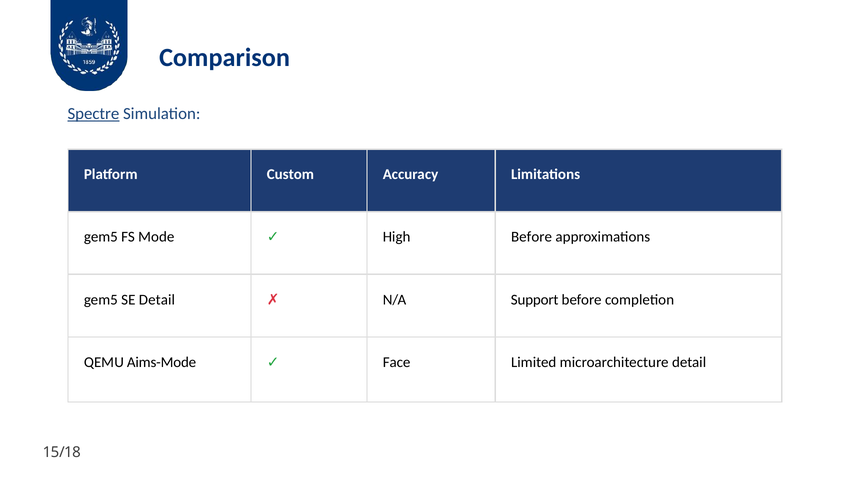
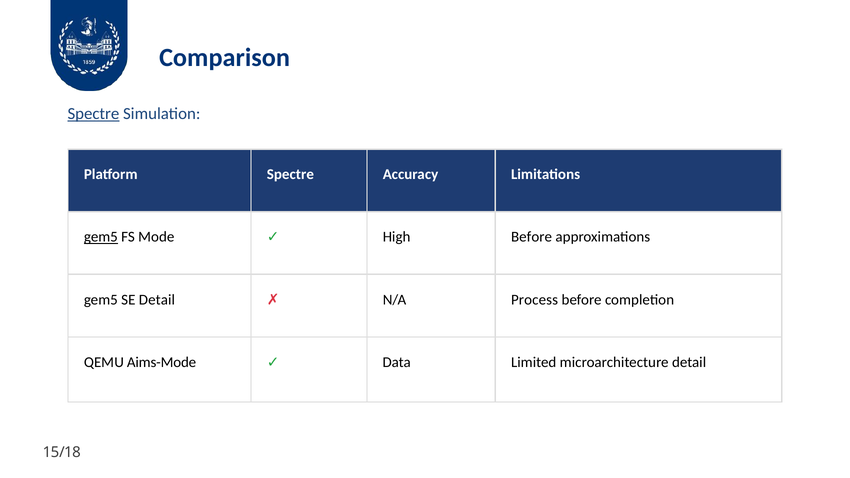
Platform Custom: Custom -> Spectre
gem5 at (101, 237) underline: none -> present
Support: Support -> Process
Face: Face -> Data
